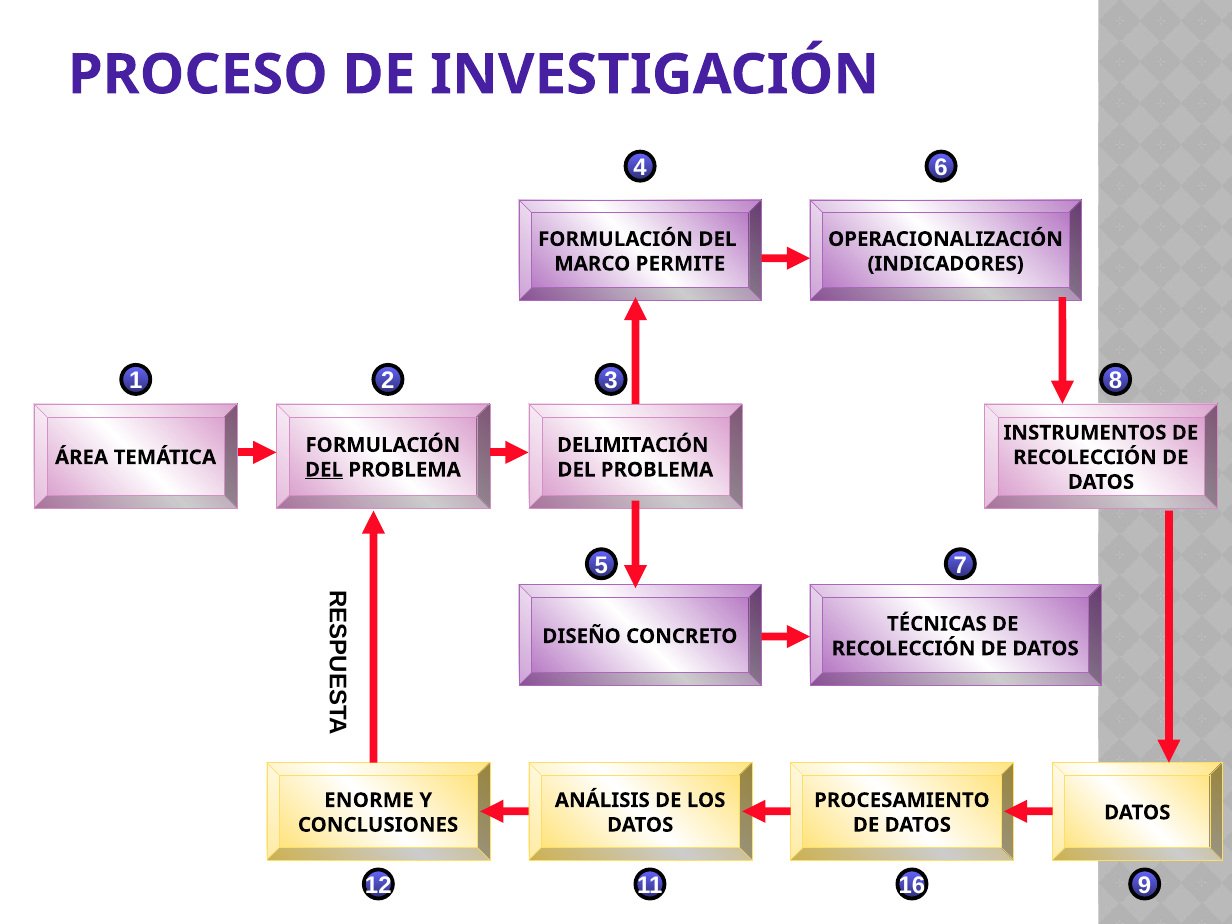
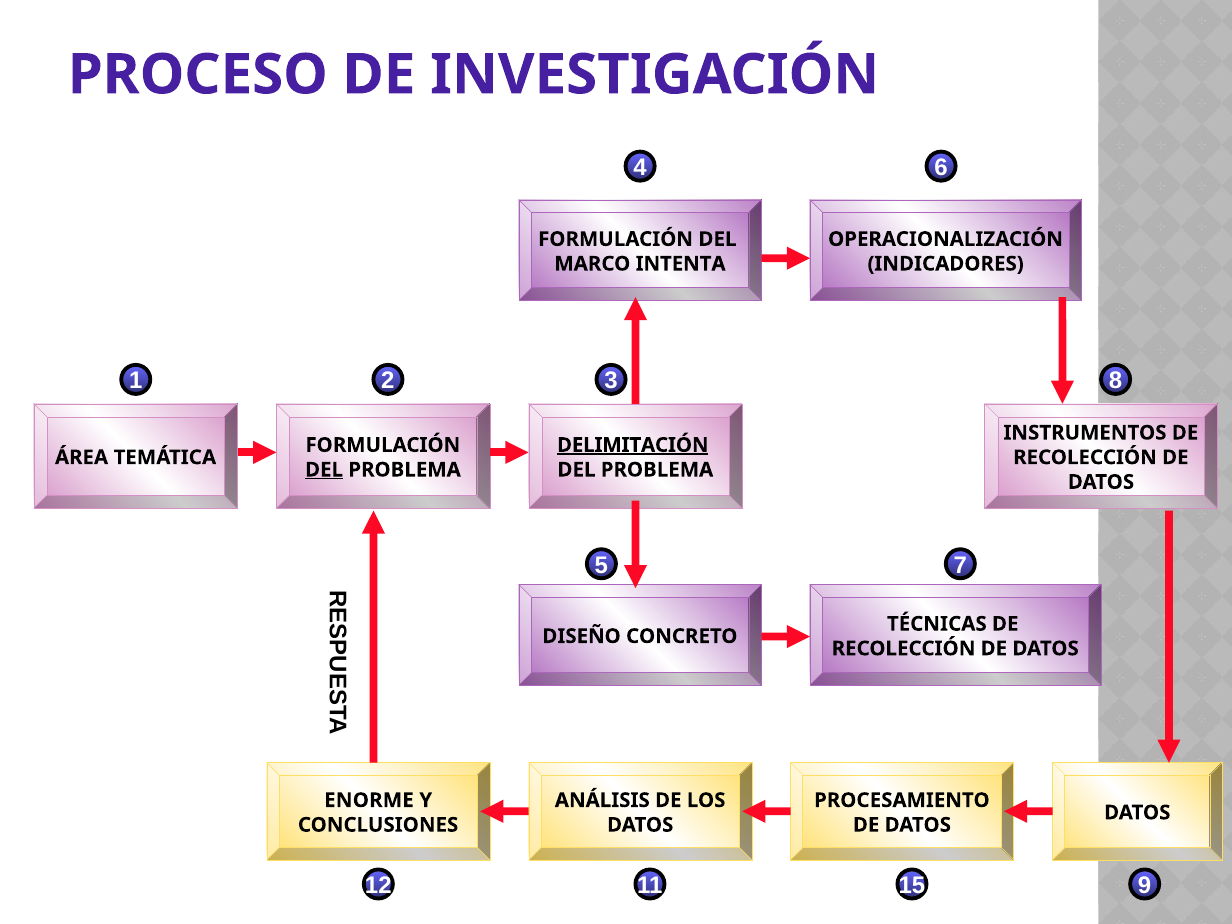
PERMITE: PERMITE -> INTENTA
DELIMITACIÓN underline: none -> present
16: 16 -> 15
